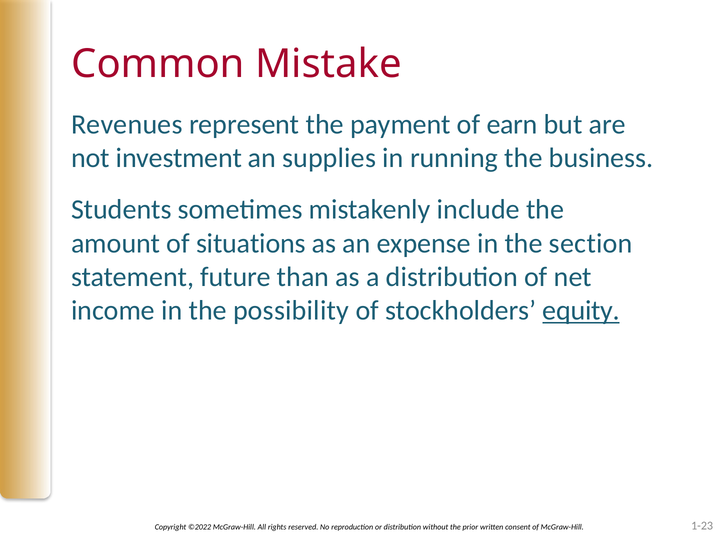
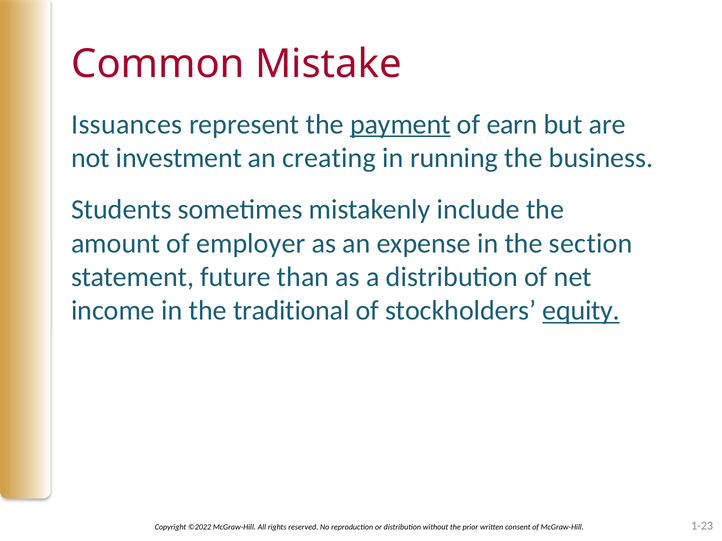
Revenues: Revenues -> Issuances
payment underline: none -> present
supplies: supplies -> creating
situations: situations -> employer
possibility: possibility -> traditional
